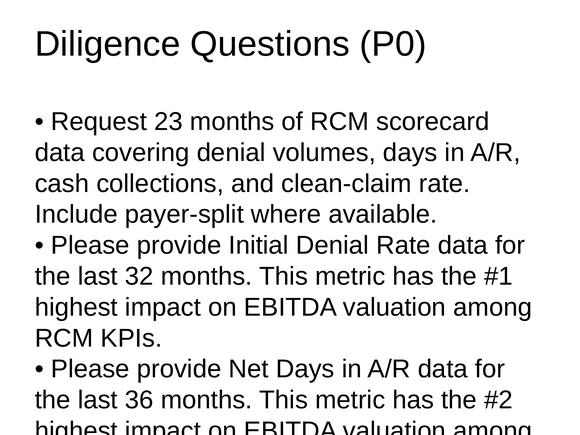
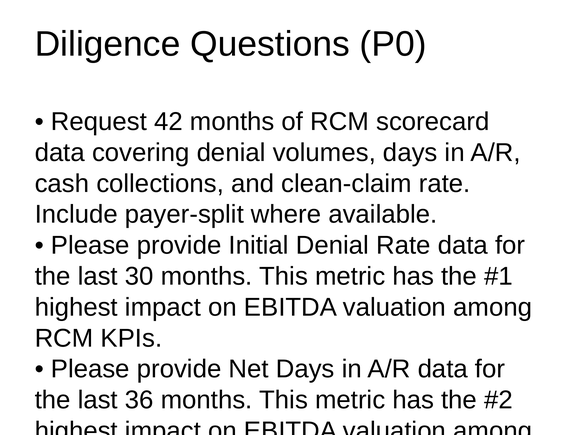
23: 23 -> 42
32: 32 -> 30
